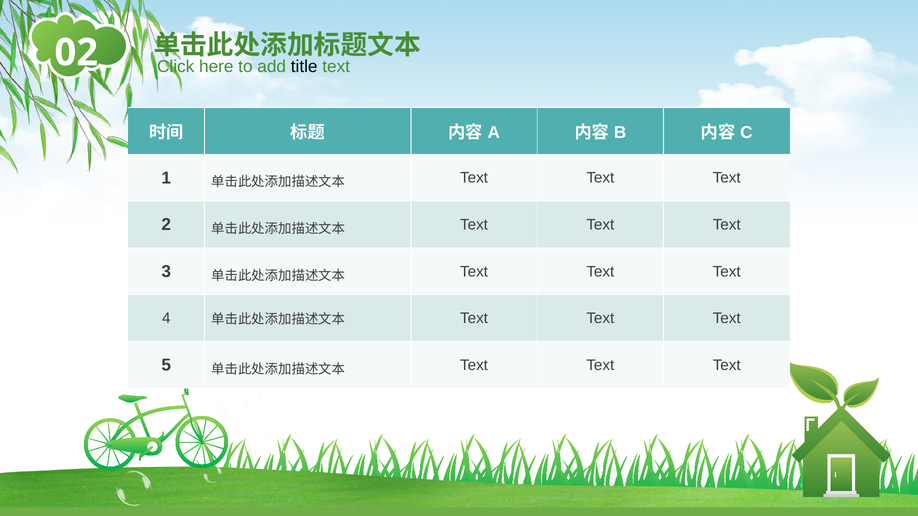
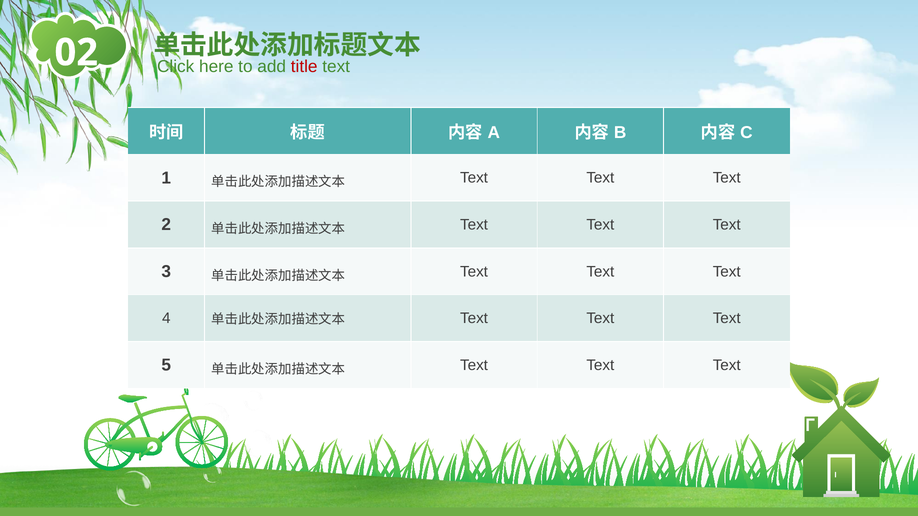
title colour: black -> red
